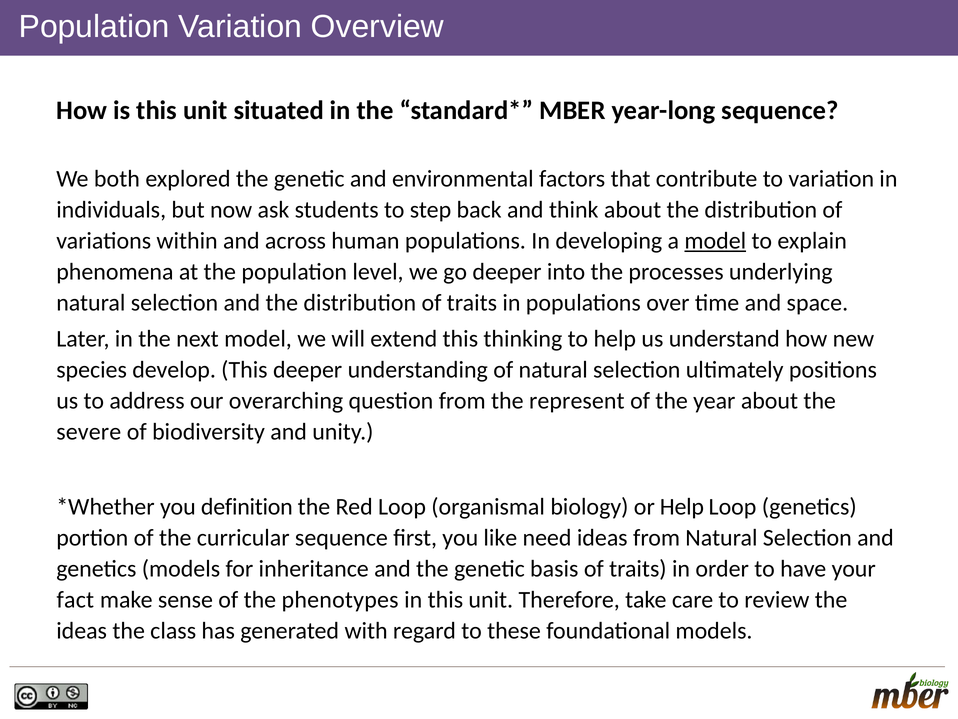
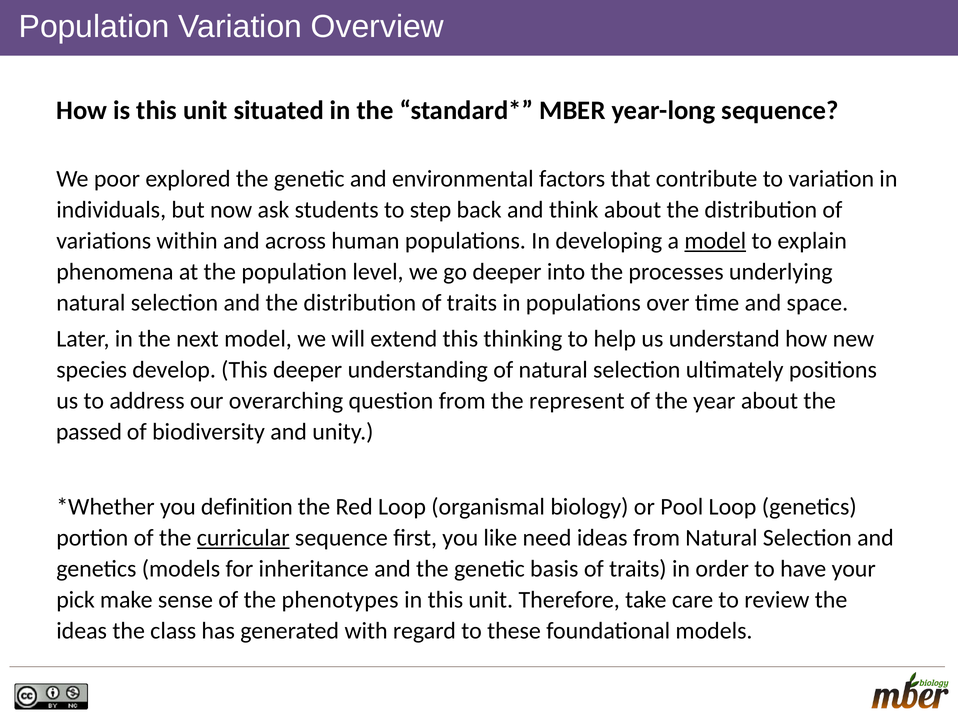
both: both -> poor
severe: severe -> passed
or Help: Help -> Pool
curricular underline: none -> present
fact: fact -> pick
